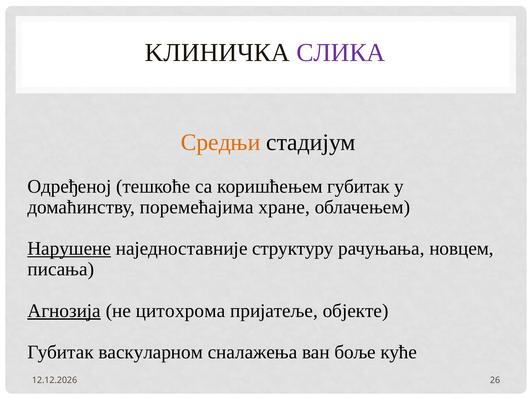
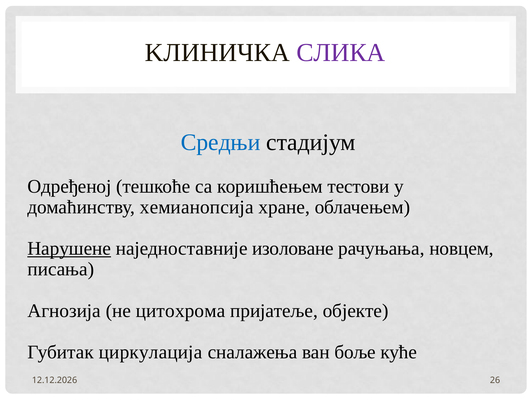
Средњи colour: orange -> blue
коришћењем губитак: губитак -> тестови
поремећајима: поремећајима -> хемианопсија
структуру: структуру -> изоловане
Агнозија underline: present -> none
васкуларном: васкуларном -> циркулација
